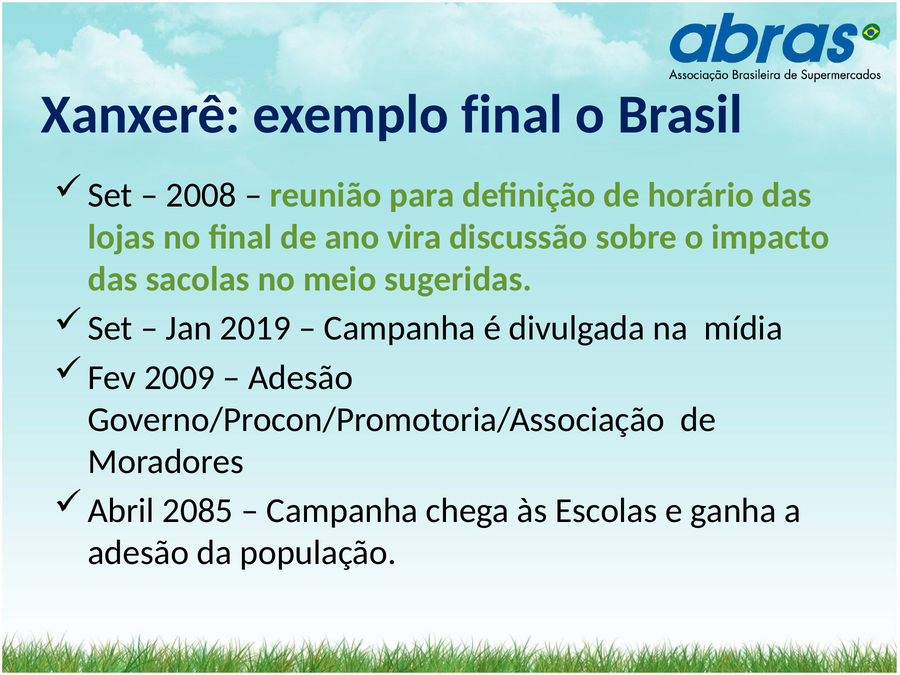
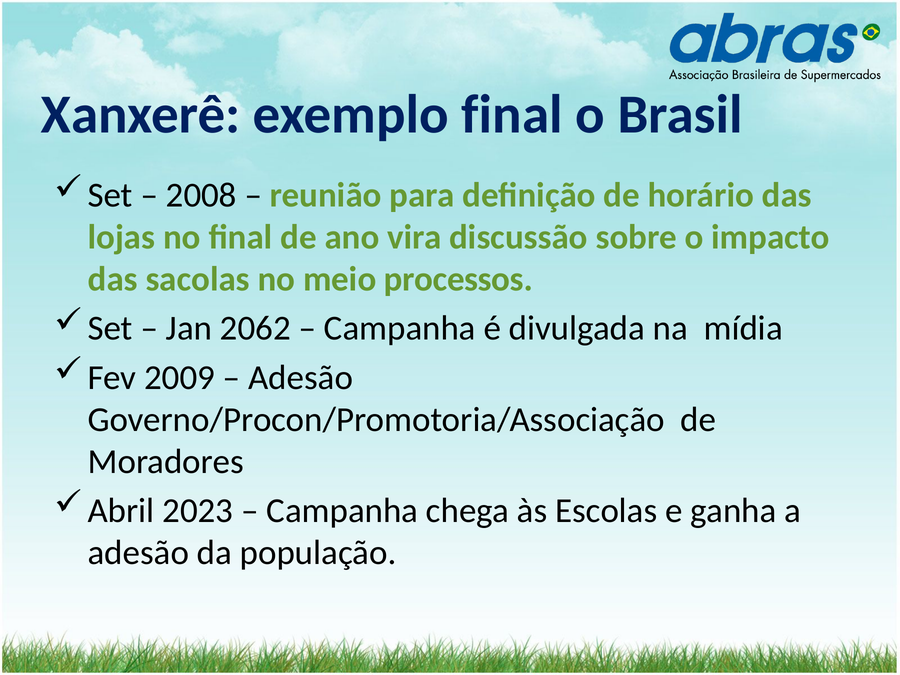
sugeridas: sugeridas -> processos
2019: 2019 -> 2062
2085: 2085 -> 2023
